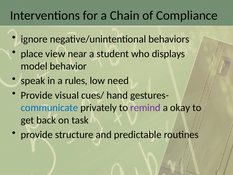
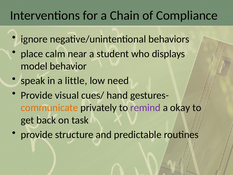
view: view -> calm
rules: rules -> little
communicate colour: blue -> orange
